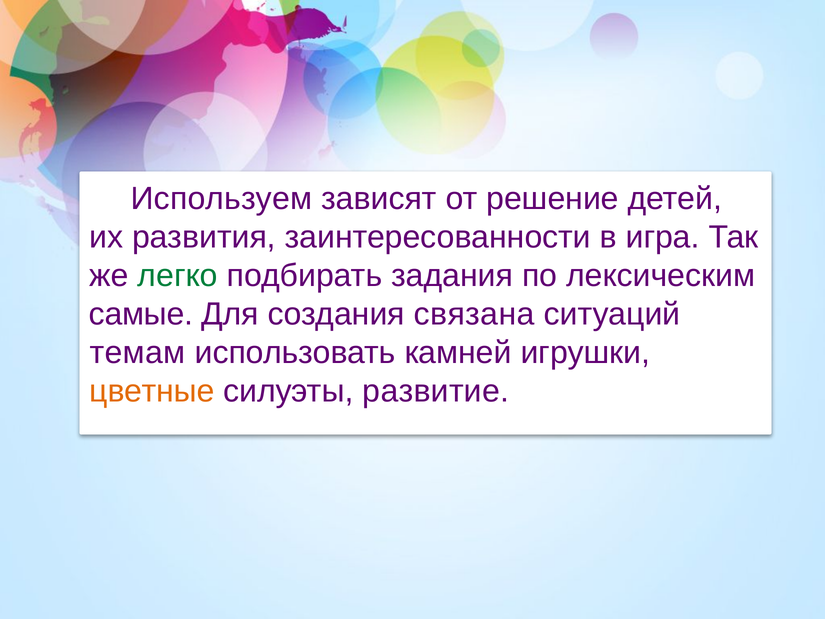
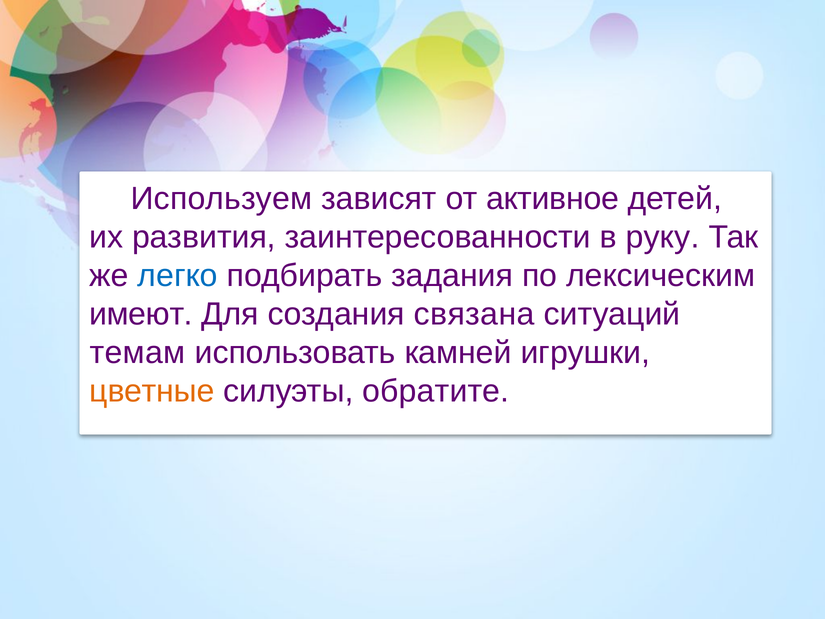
решение: решение -> активное
игра: игра -> руку
легко colour: green -> blue
самые: самые -> имеют
развитие: развитие -> обратите
